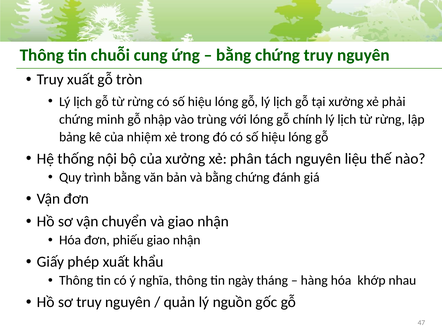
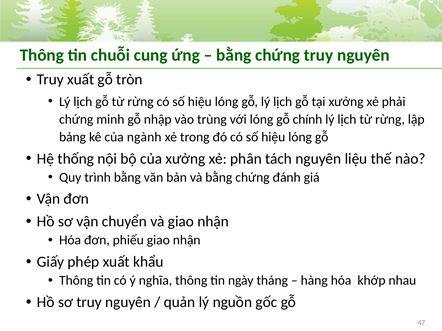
nhiệm: nhiệm -> ngành
